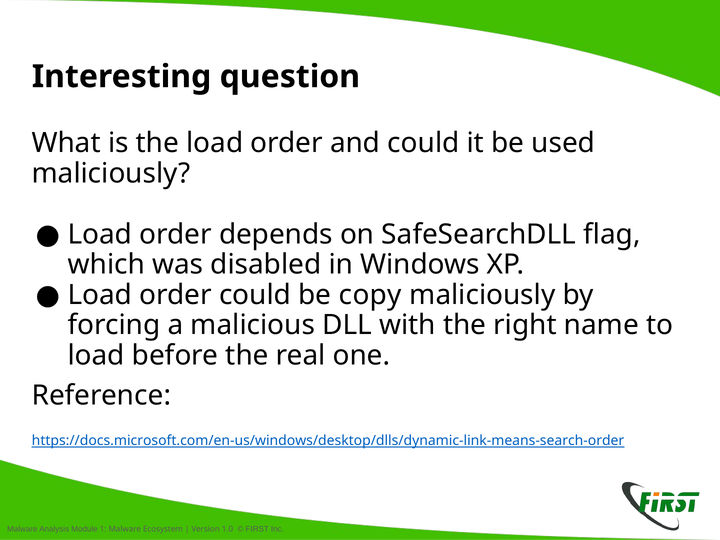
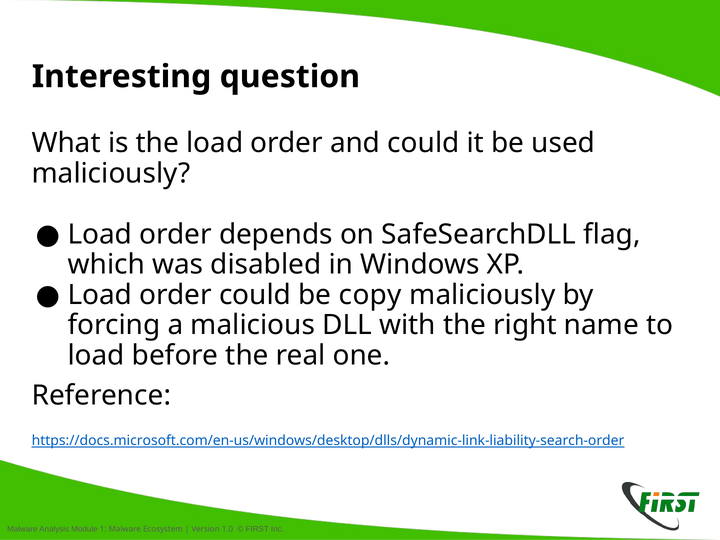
https://docs.microsoft.com/en-us/windows/desktop/dlls/dynamic-link-means-search-order: https://docs.microsoft.com/en-us/windows/desktop/dlls/dynamic-link-means-search-order -> https://docs.microsoft.com/en-us/windows/desktop/dlls/dynamic-link-liability-search-order
